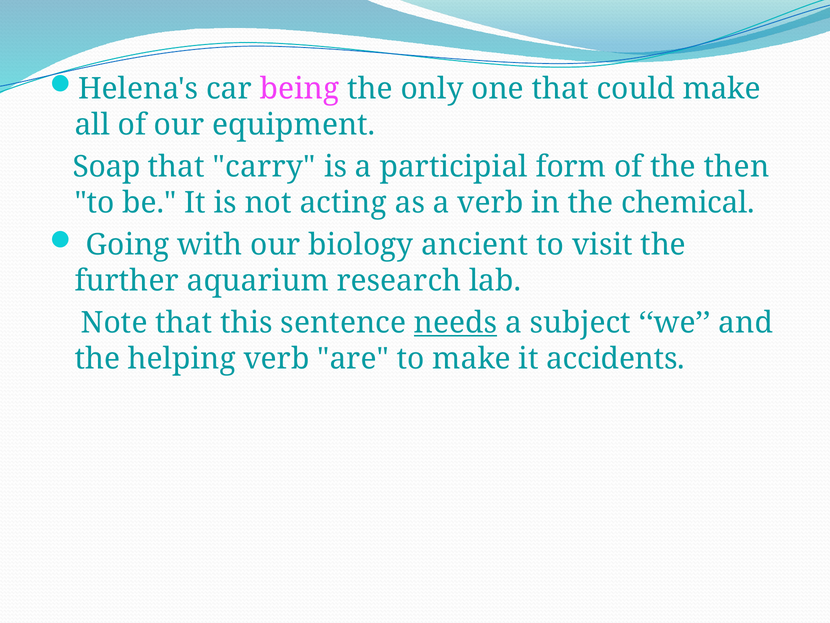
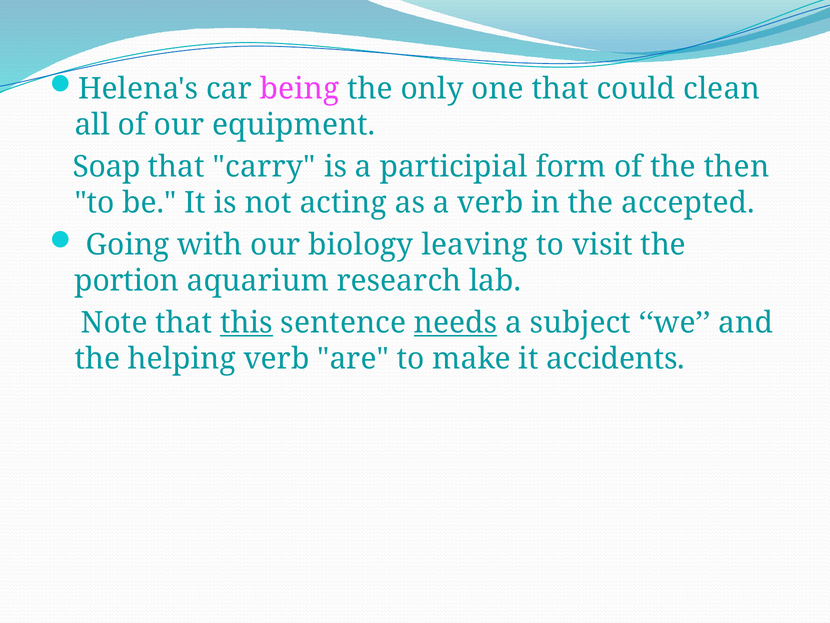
could make: make -> clean
chemical: chemical -> accepted
ancient: ancient -> leaving
further: further -> portion
this underline: none -> present
